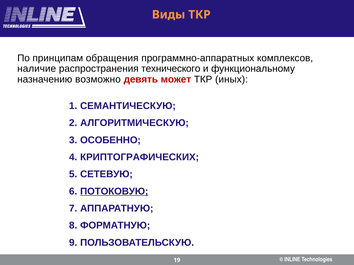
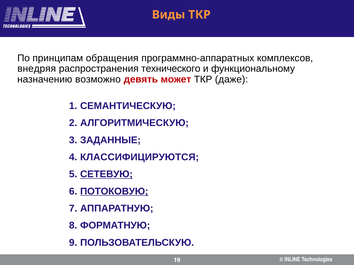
наличие: наличие -> внедряя
иных: иных -> даже
ОСОБЕННО: ОСОБЕННО -> ЗАДАННЫЕ
КРИПТОГРАФИЧЕСКИХ: КРИПТОГРАФИЧЕСКИХ -> КЛАССИФИЦИРУЮТСЯ
СЕТЕВУЮ underline: none -> present
